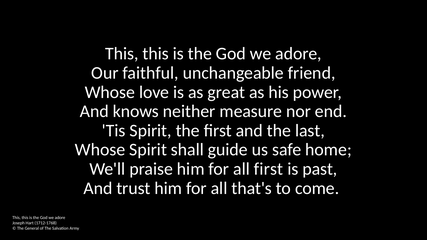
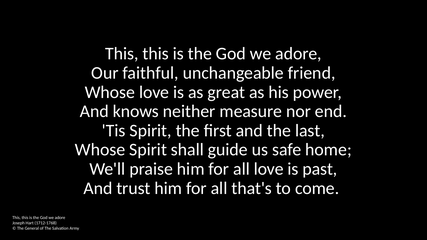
all first: first -> love
